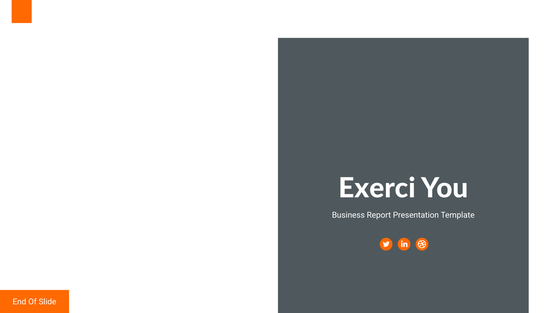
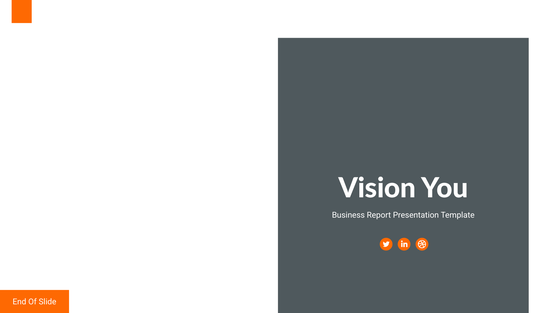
Exerci: Exerci -> Vision
